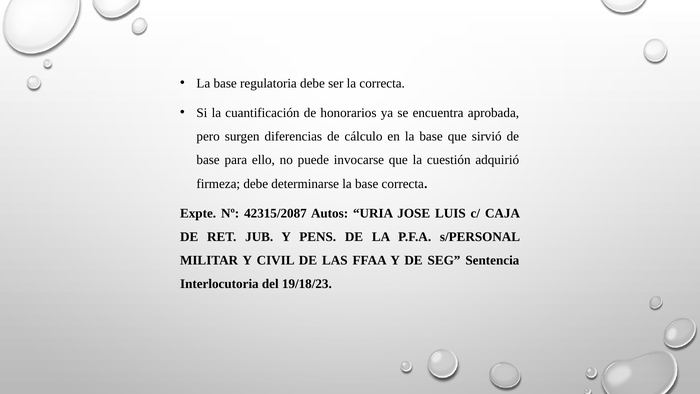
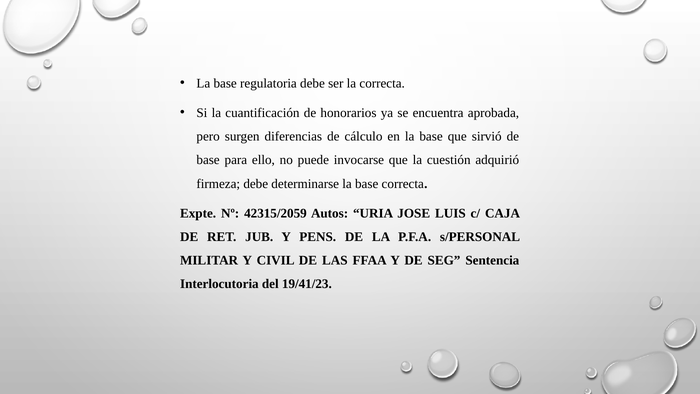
42315/2087: 42315/2087 -> 42315/2059
19/18/23: 19/18/23 -> 19/41/23
